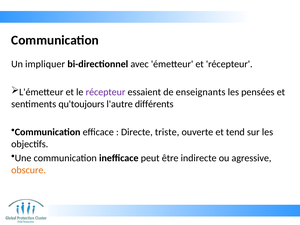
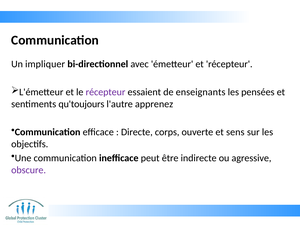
différents: différents -> apprenez
triste: triste -> corps
tend: tend -> sens
obscure colour: orange -> purple
